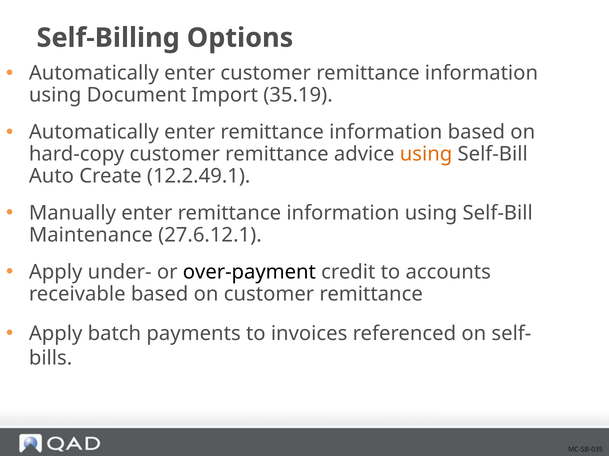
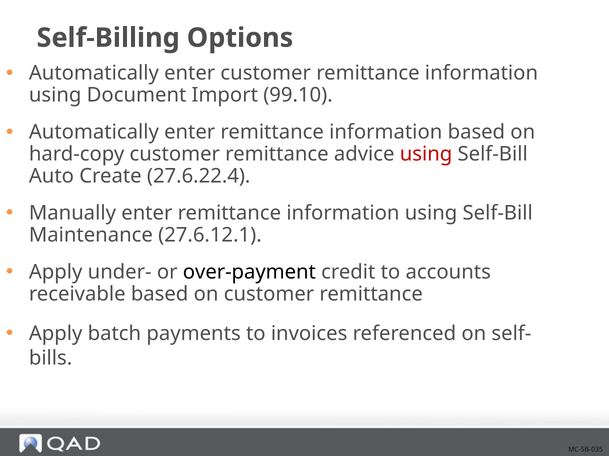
35.19: 35.19 -> 99.10
using at (426, 154) colour: orange -> red
12.2.49.1: 12.2.49.1 -> 27.6.22.4
